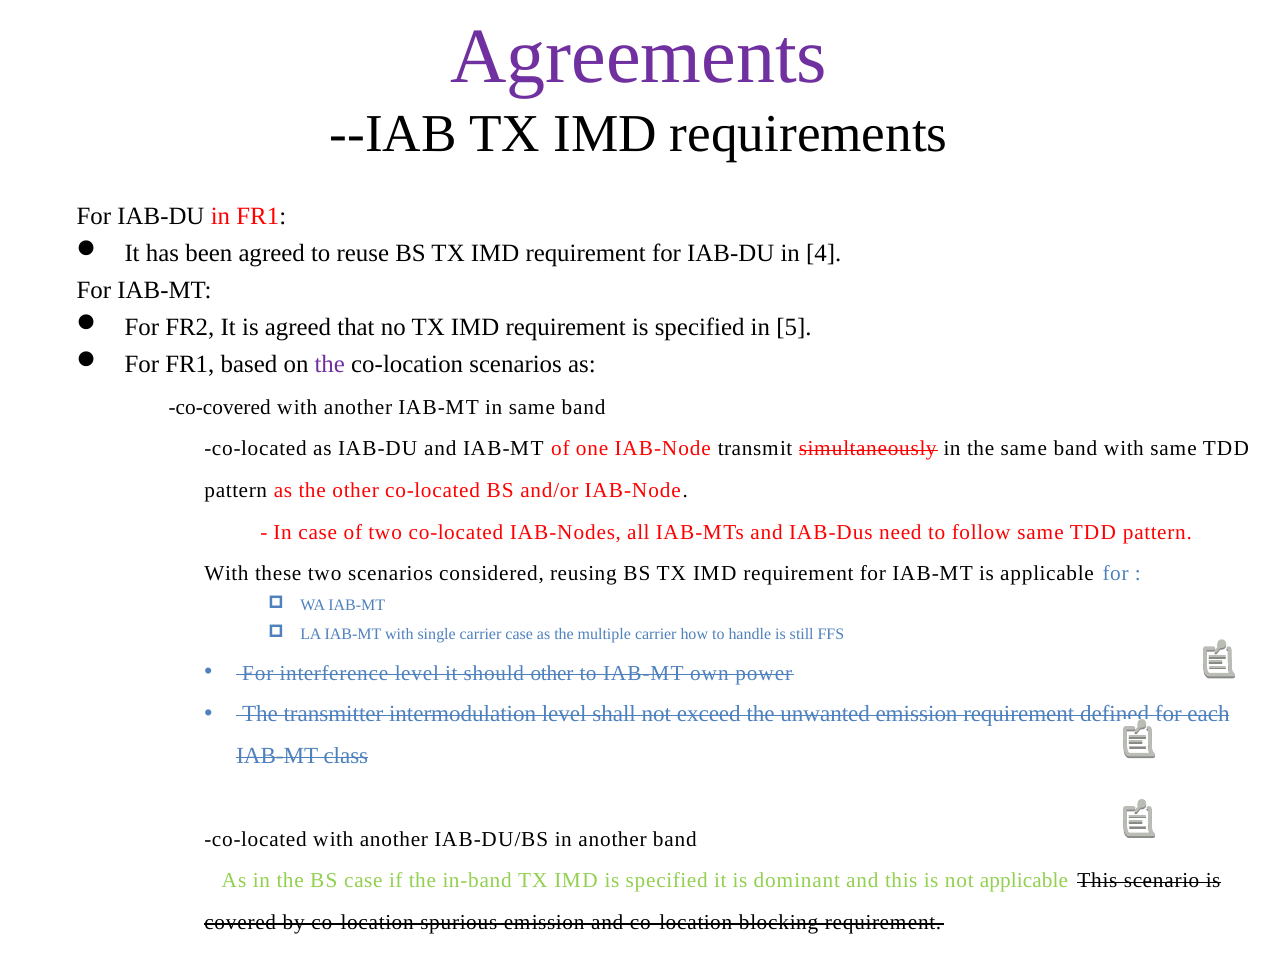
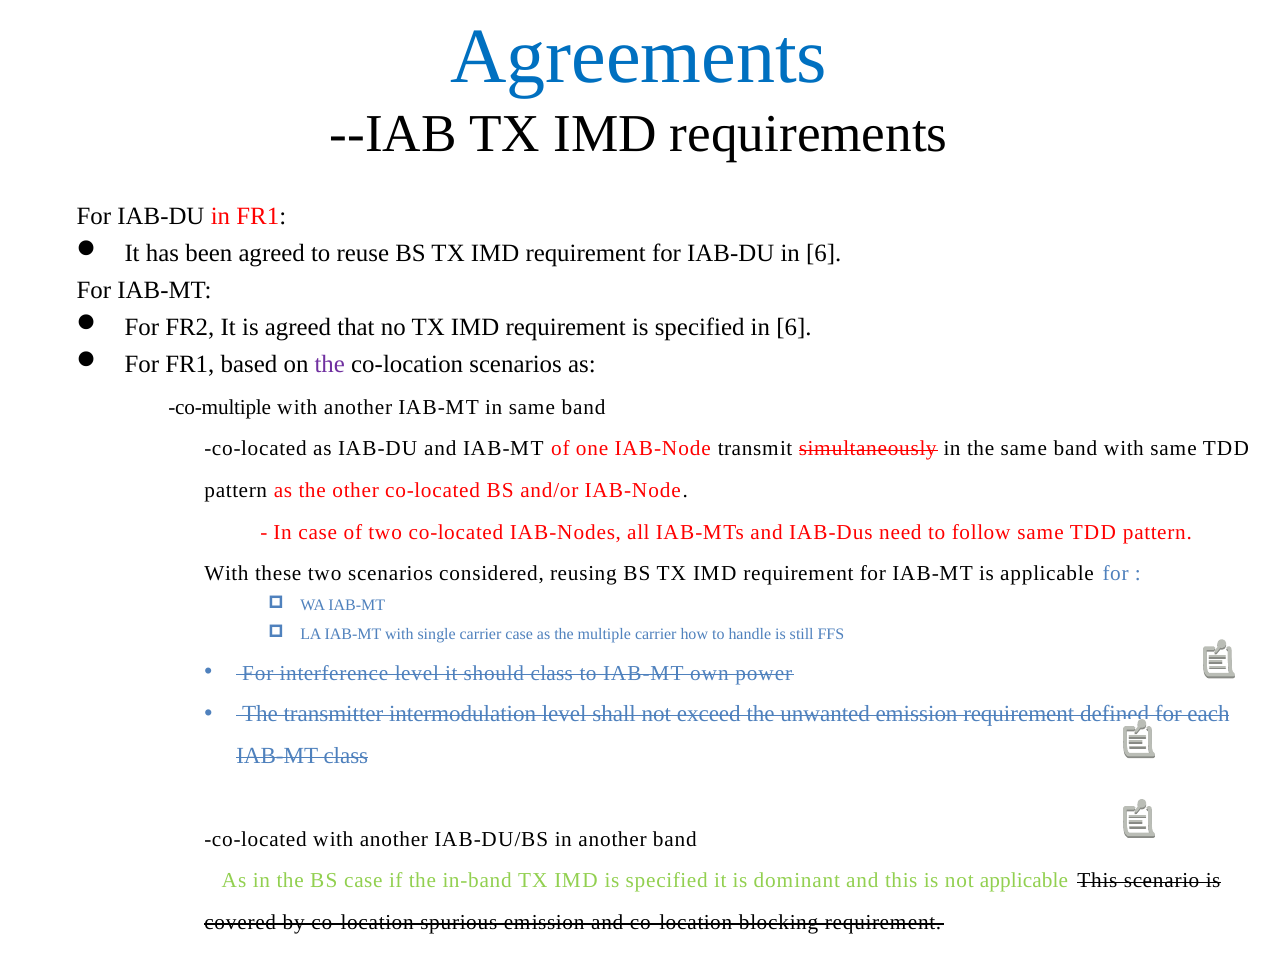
Agreements colour: purple -> blue
IAB-DU in 4: 4 -> 6
specified in 5: 5 -> 6
co-covered: co-covered -> co-multiple
should other: other -> class
